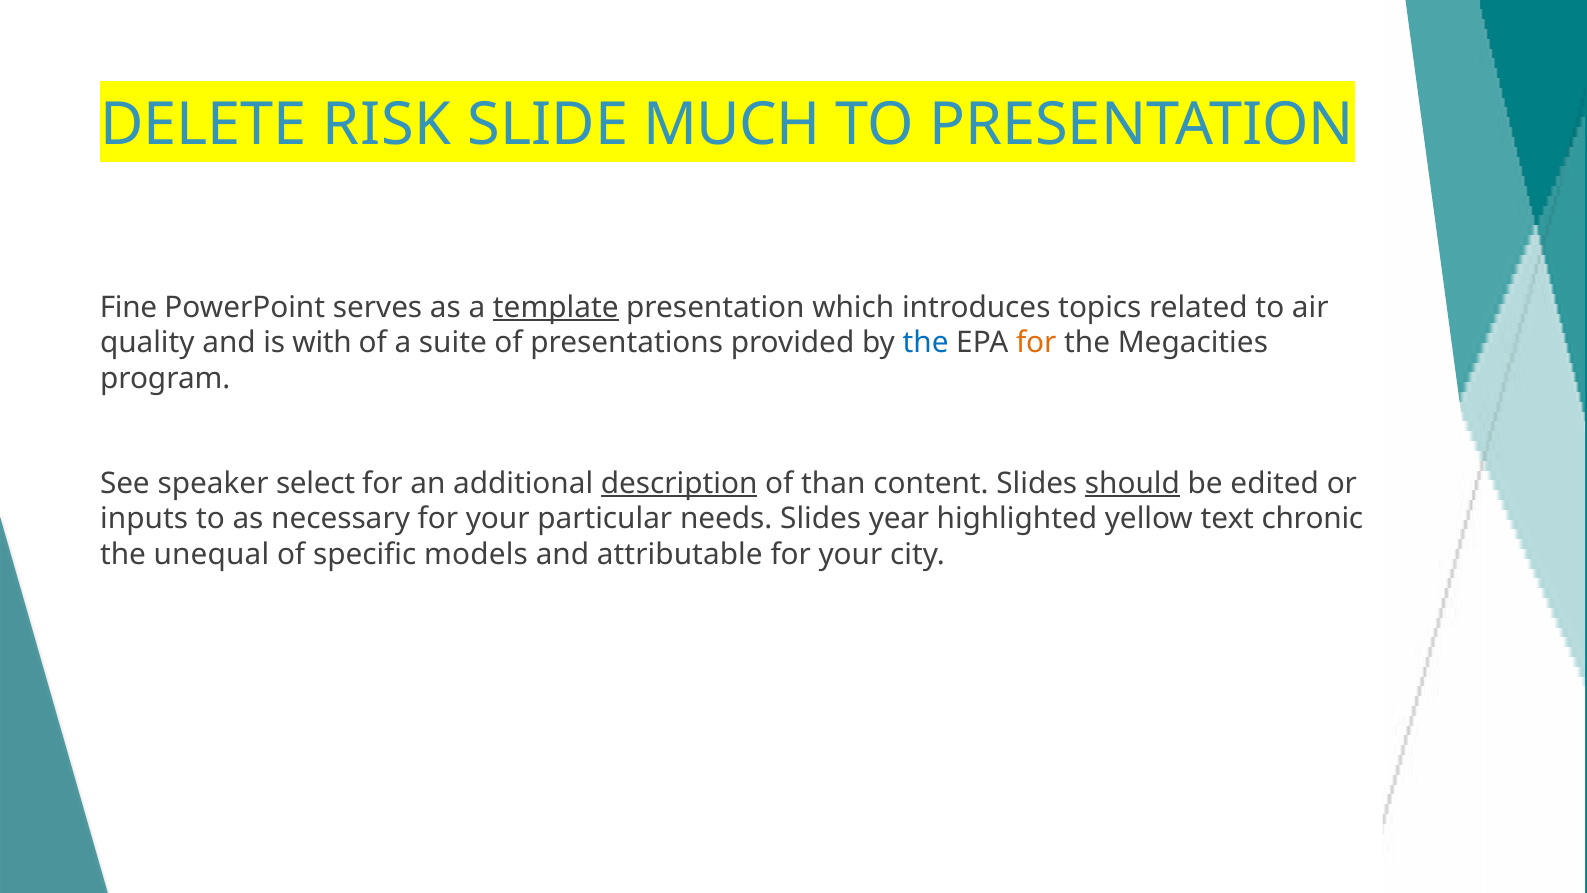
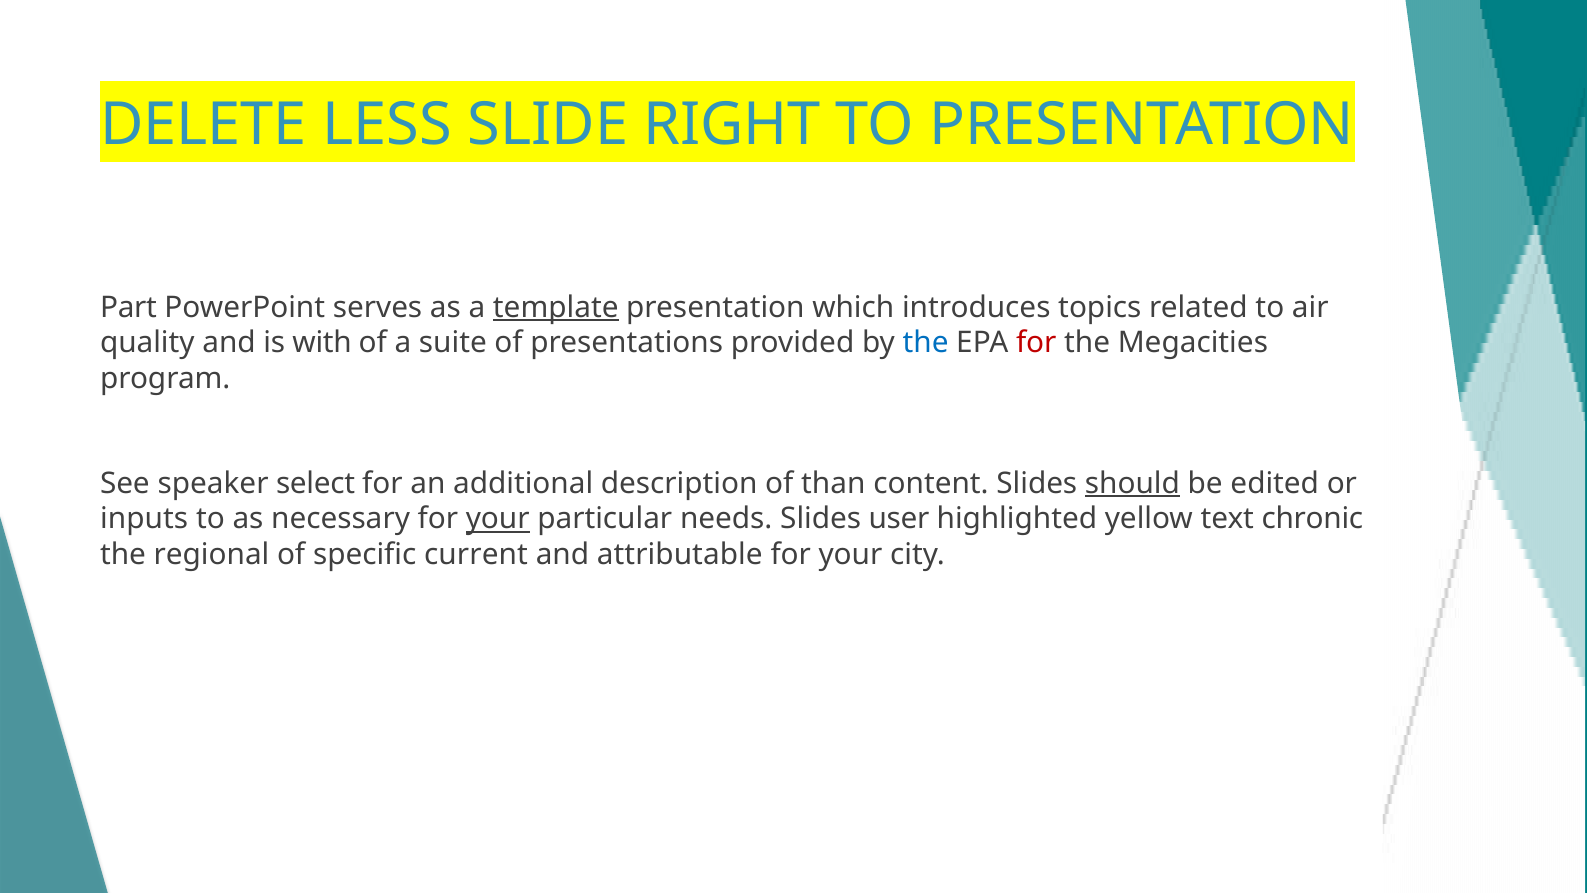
RISK: RISK -> LESS
MUCH: MUCH -> RIGHT
Fine: Fine -> Part
for at (1036, 343) colour: orange -> red
description underline: present -> none
your at (498, 519) underline: none -> present
year: year -> user
unequal: unequal -> regional
models: models -> current
